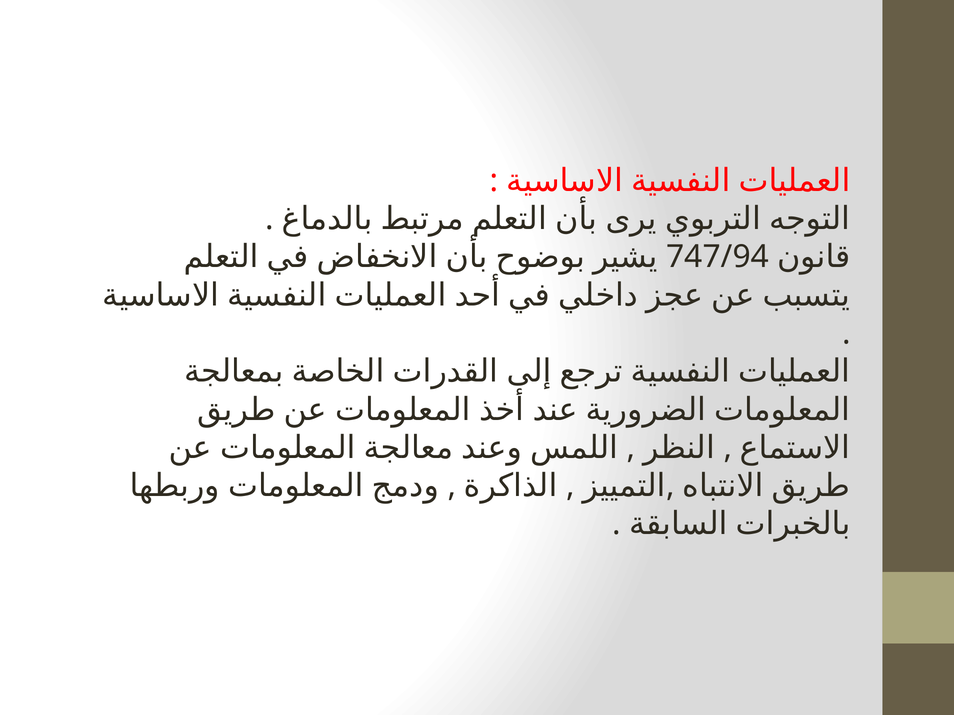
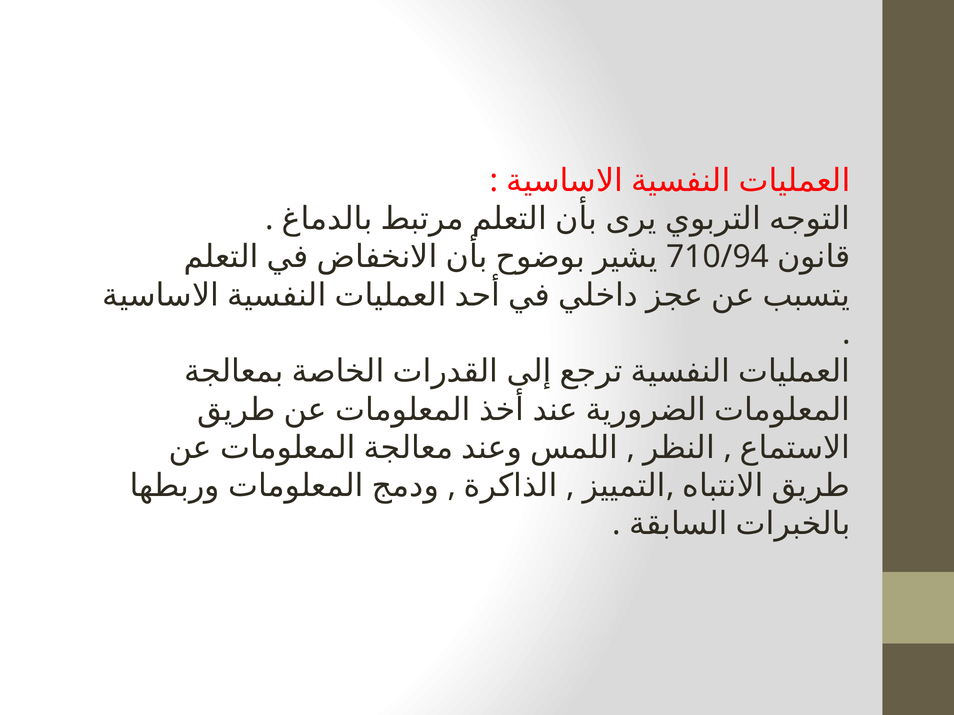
747/94: 747/94 -> 710/94
